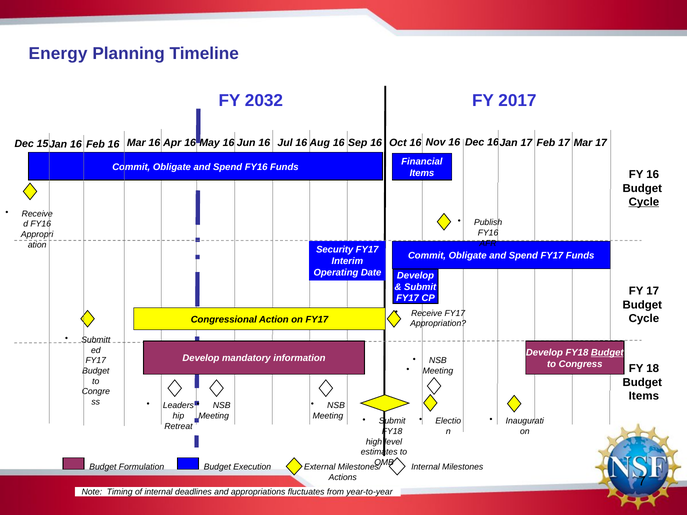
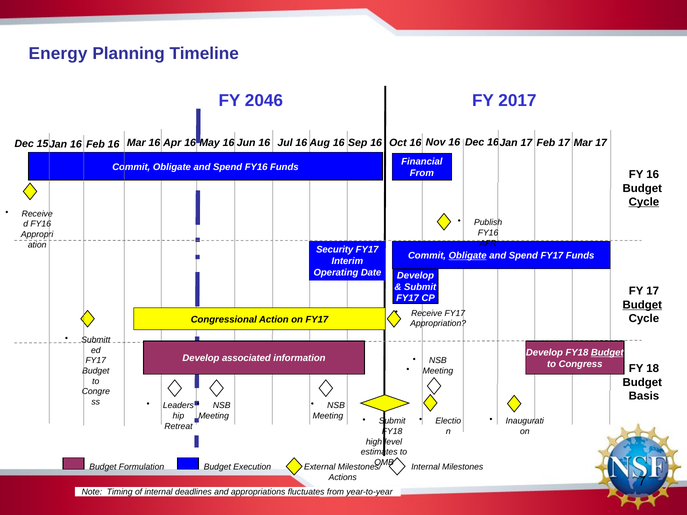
2032: 2032 -> 2046
Items at (422, 173): Items -> From
Obligate at (468, 256) underline: none -> present
Budget at (642, 305) underline: none -> present
mandatory: mandatory -> associated
Items at (644, 396): Items -> Basis
